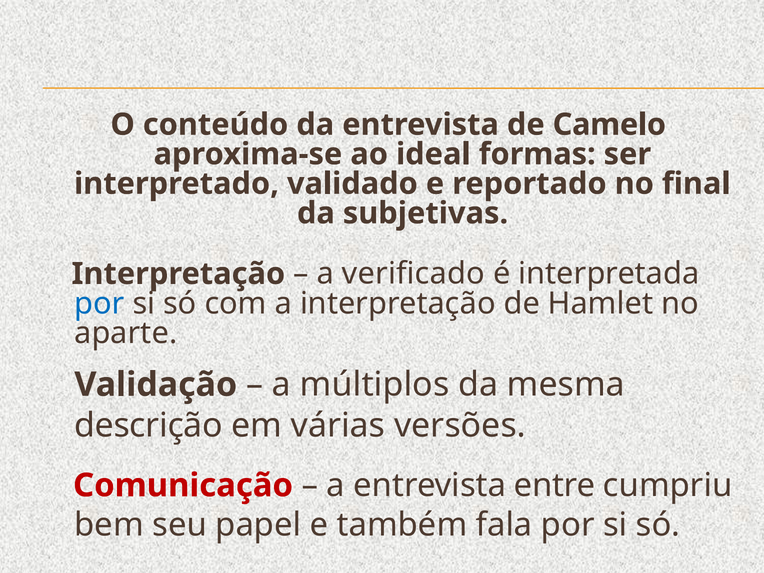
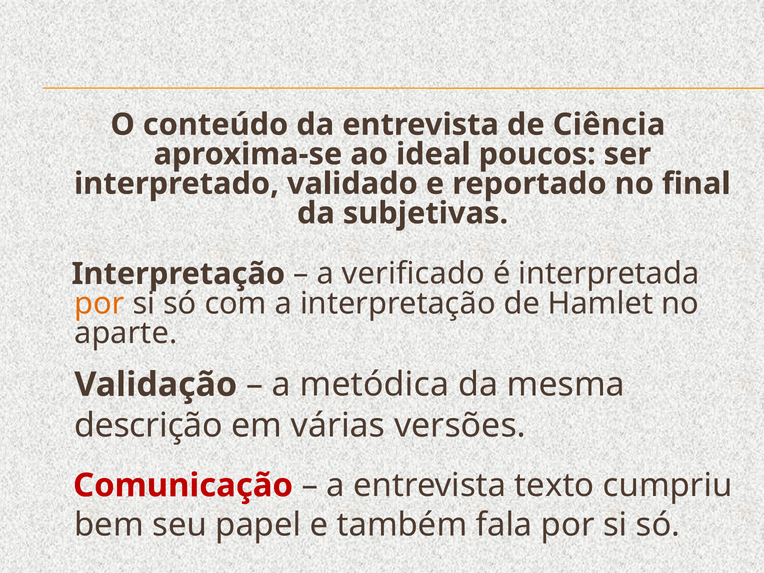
Camelo: Camelo -> Ciência
formas: formas -> poucos
por at (99, 303) colour: blue -> orange
múltiplos: múltiplos -> metódica
entre: entre -> texto
